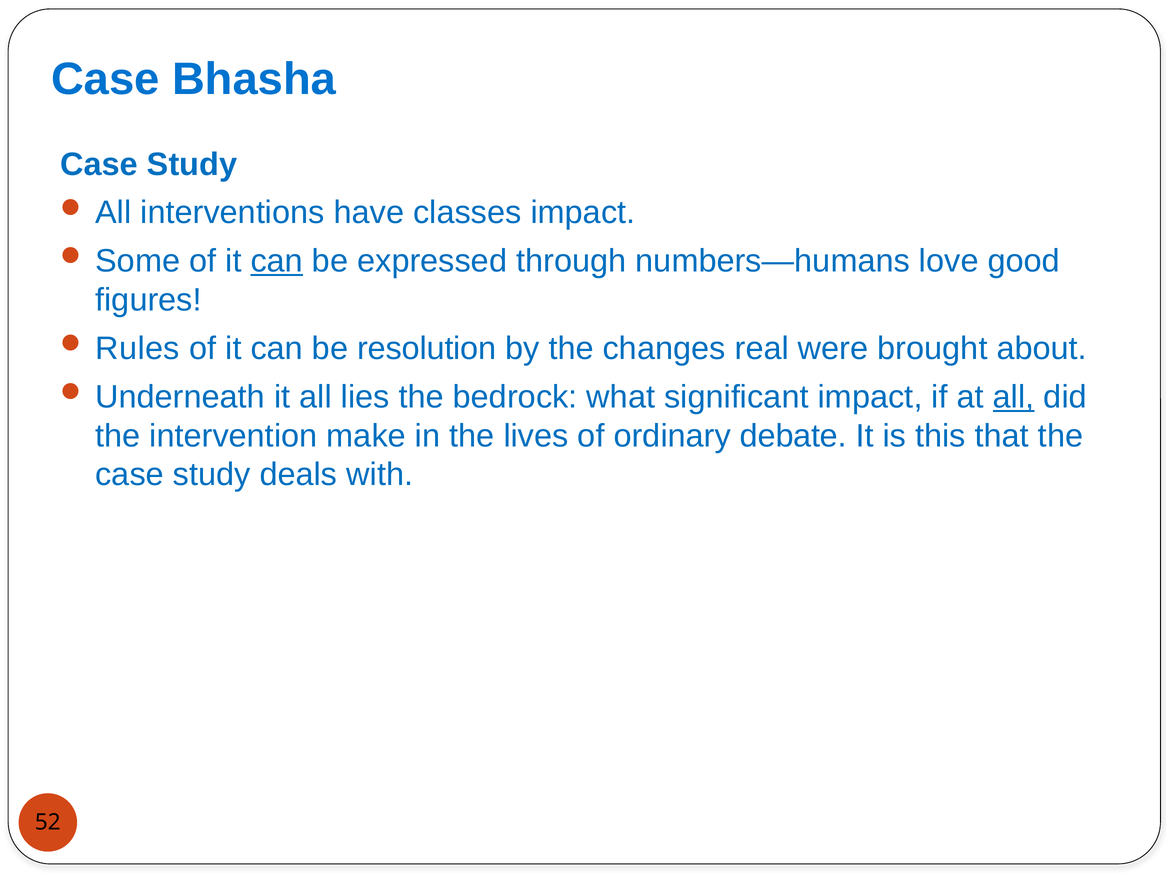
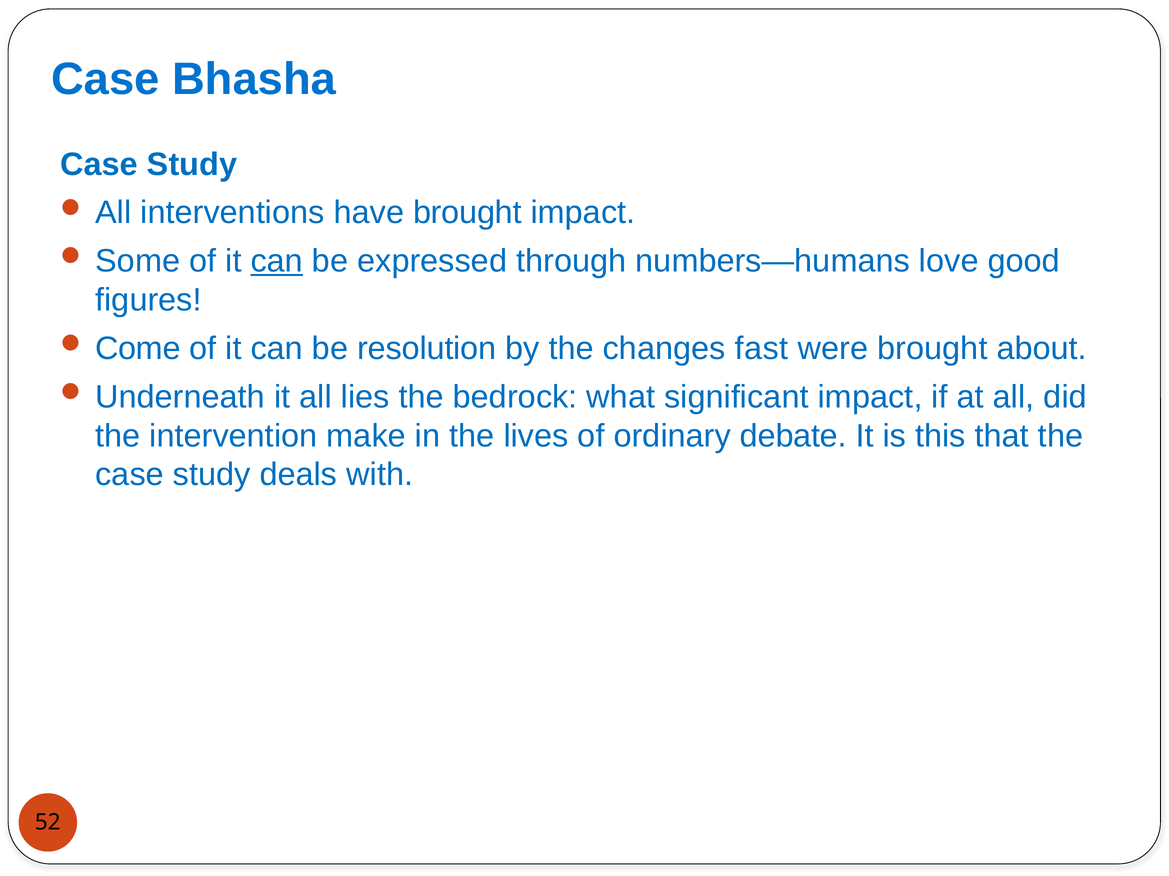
have classes: classes -> brought
Rules: Rules -> Come
real: real -> fast
all at (1014, 397) underline: present -> none
